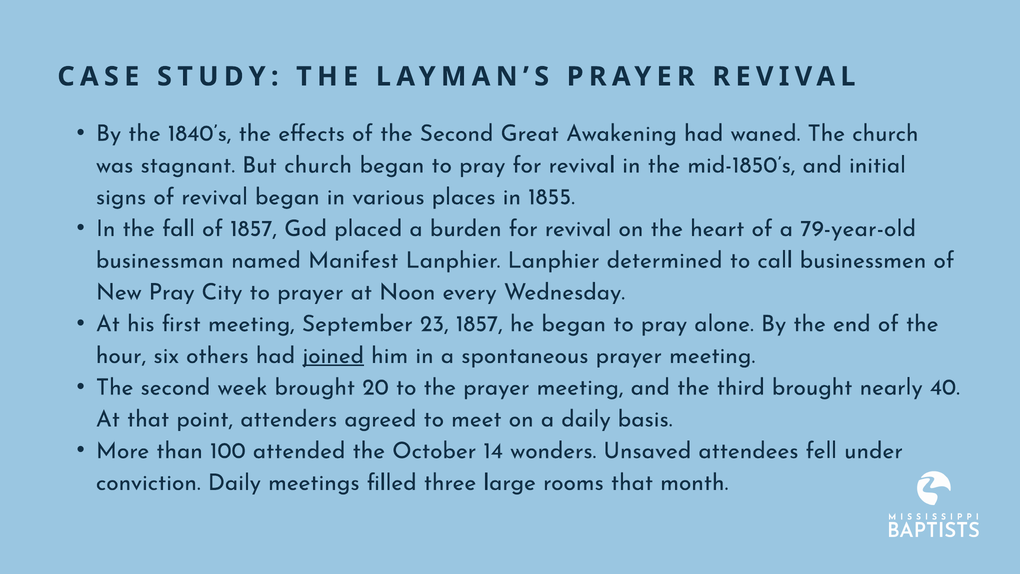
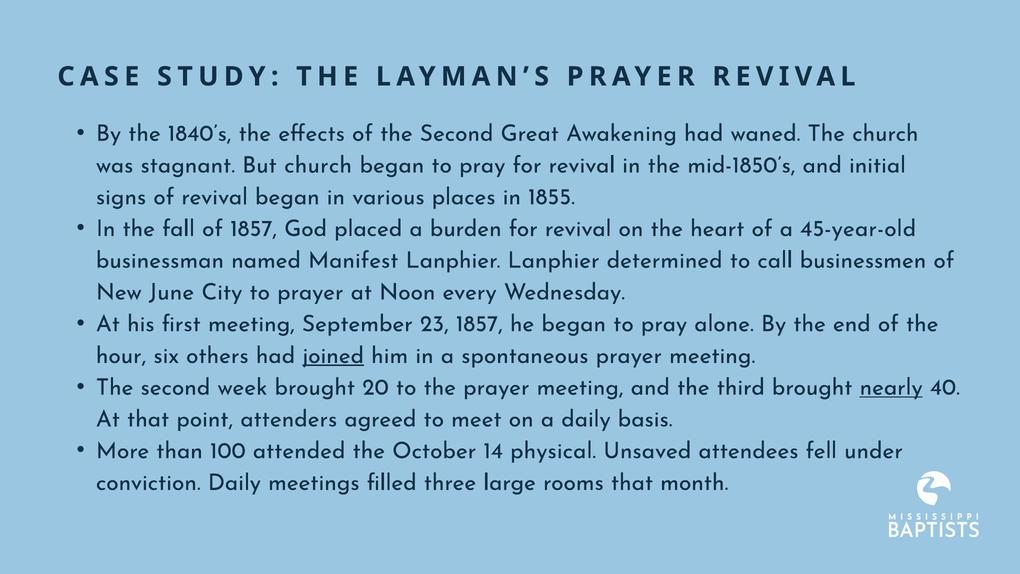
79-year-old: 79-year-old -> 45-year-old
New Pray: Pray -> June
nearly underline: none -> present
wonders: wonders -> physical
